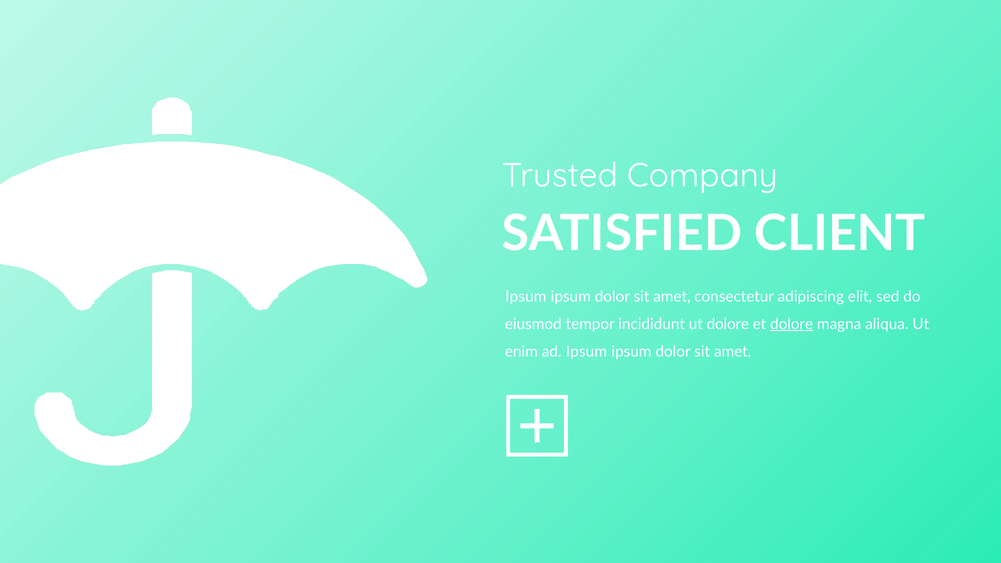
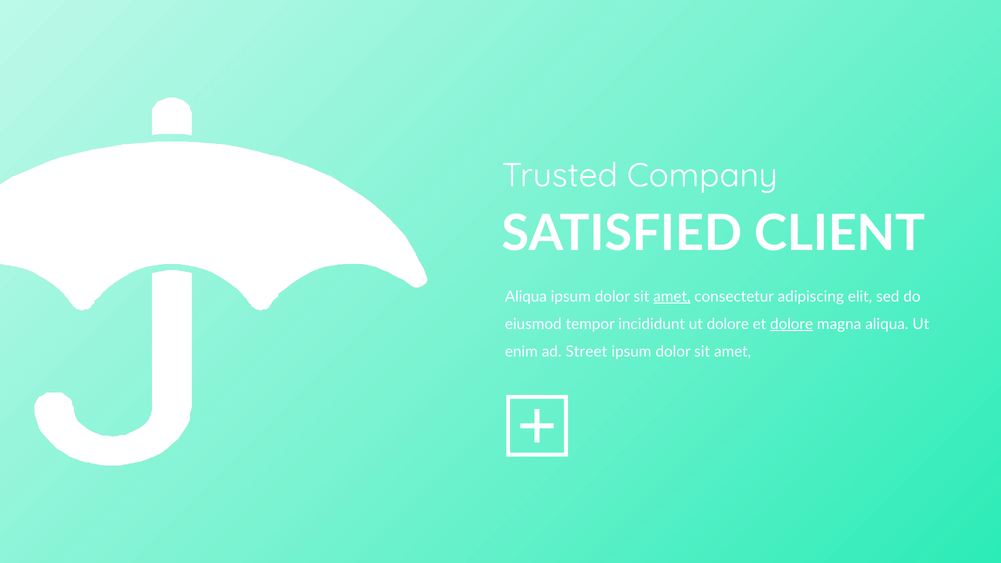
Ipsum at (526, 297): Ipsum -> Aliqua
amet at (672, 297) underline: none -> present
ad Ipsum: Ipsum -> Street
